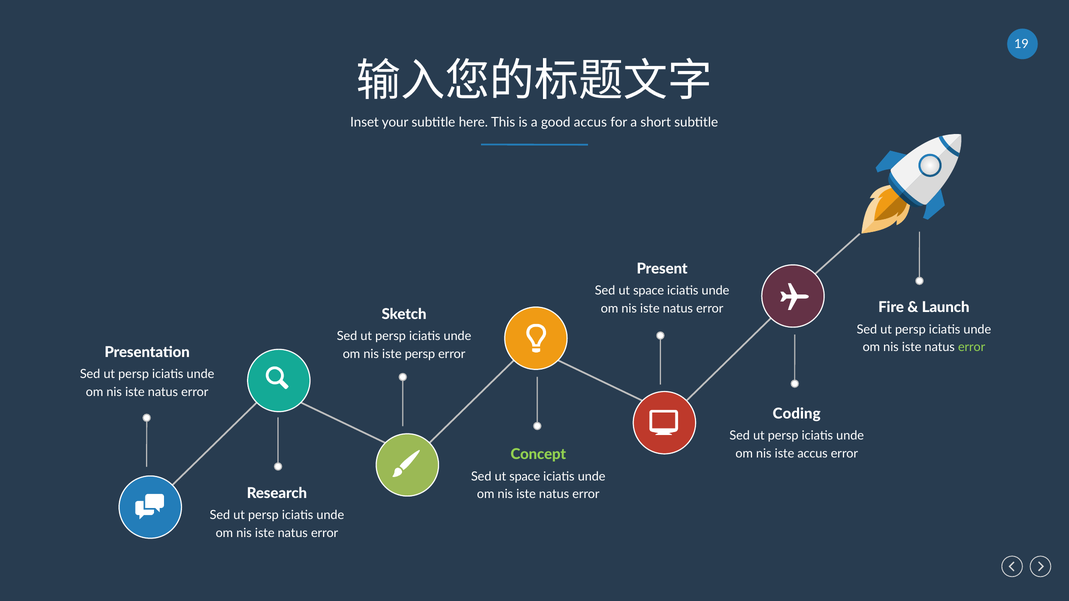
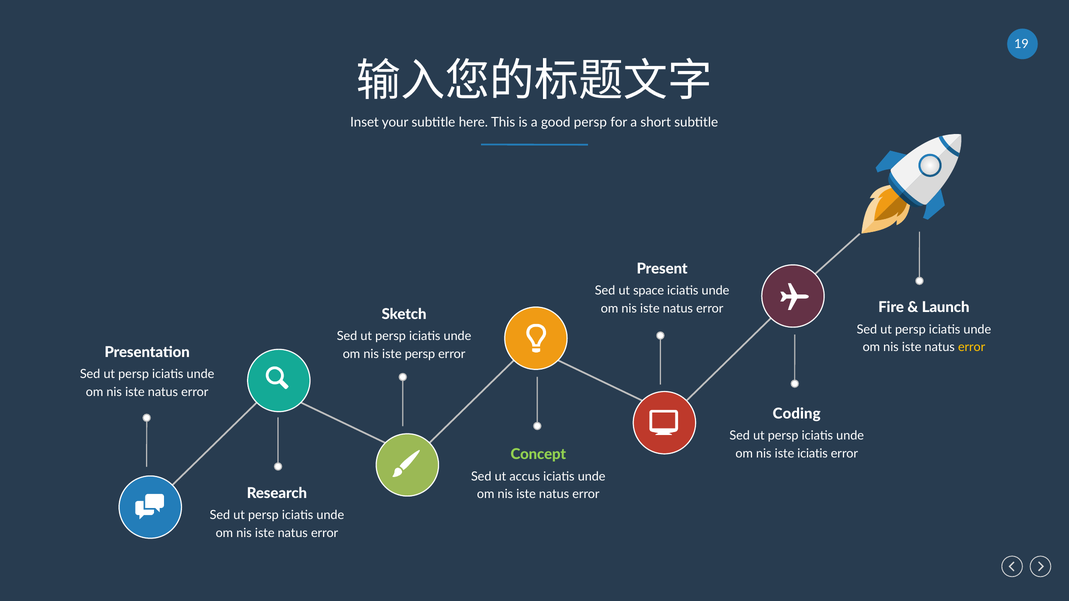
good accus: accus -> persp
error at (972, 347) colour: light green -> yellow
iste accus: accus -> iciatis
space at (525, 477): space -> accus
